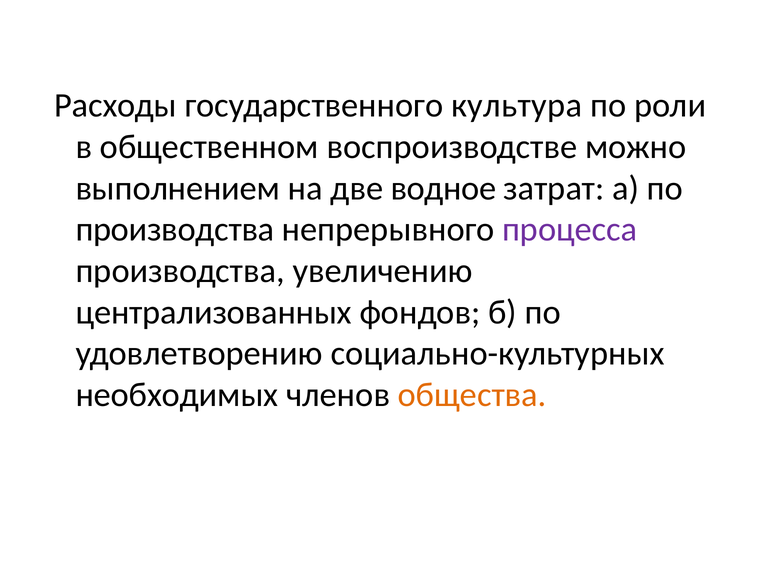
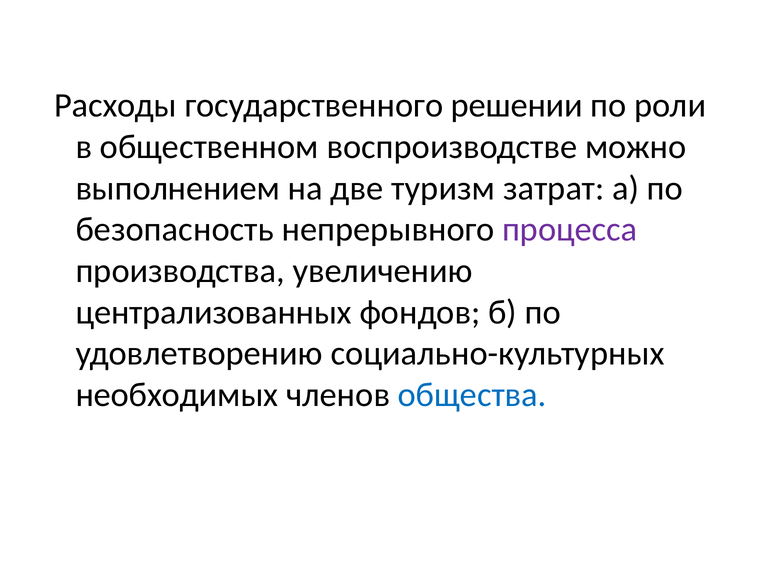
культура: культура -> решении
водное: водное -> туризм
производства at (175, 230): производства -> безопасность
общества colour: orange -> blue
